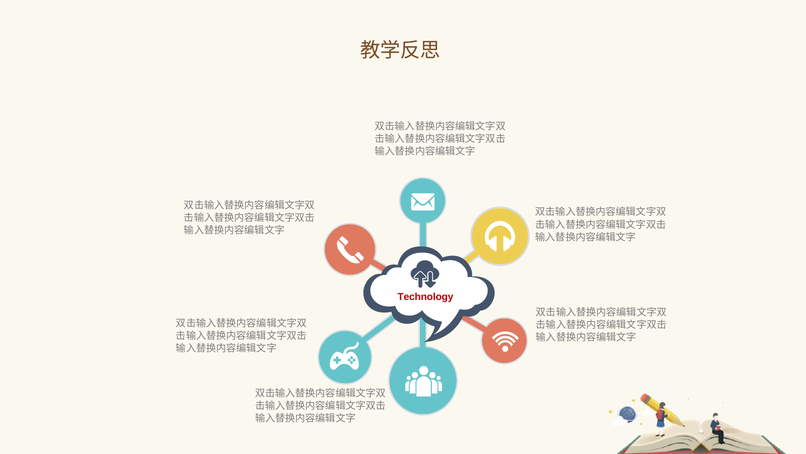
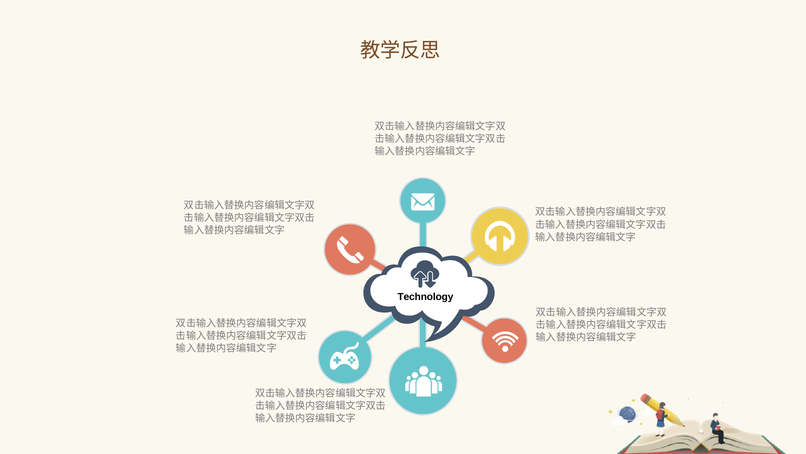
Technology colour: red -> black
